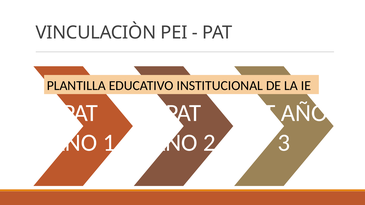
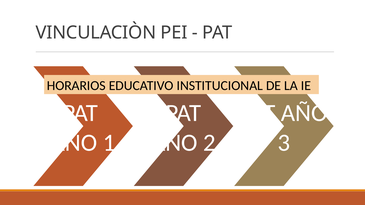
PLANTILLA: PLANTILLA -> HORARIOS
